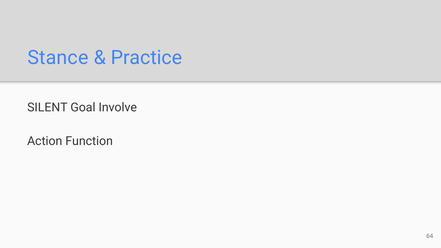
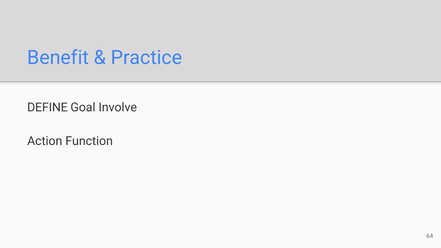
Stance: Stance -> Benefit
SILENT: SILENT -> DEFINE
